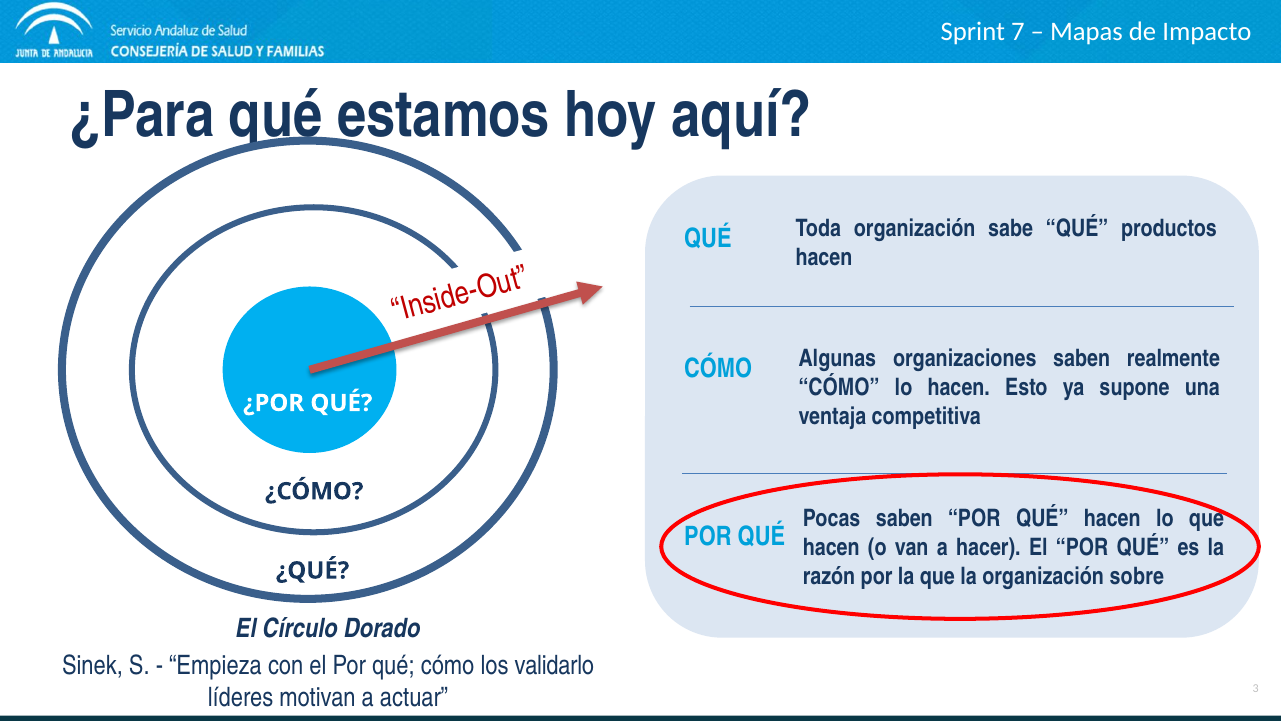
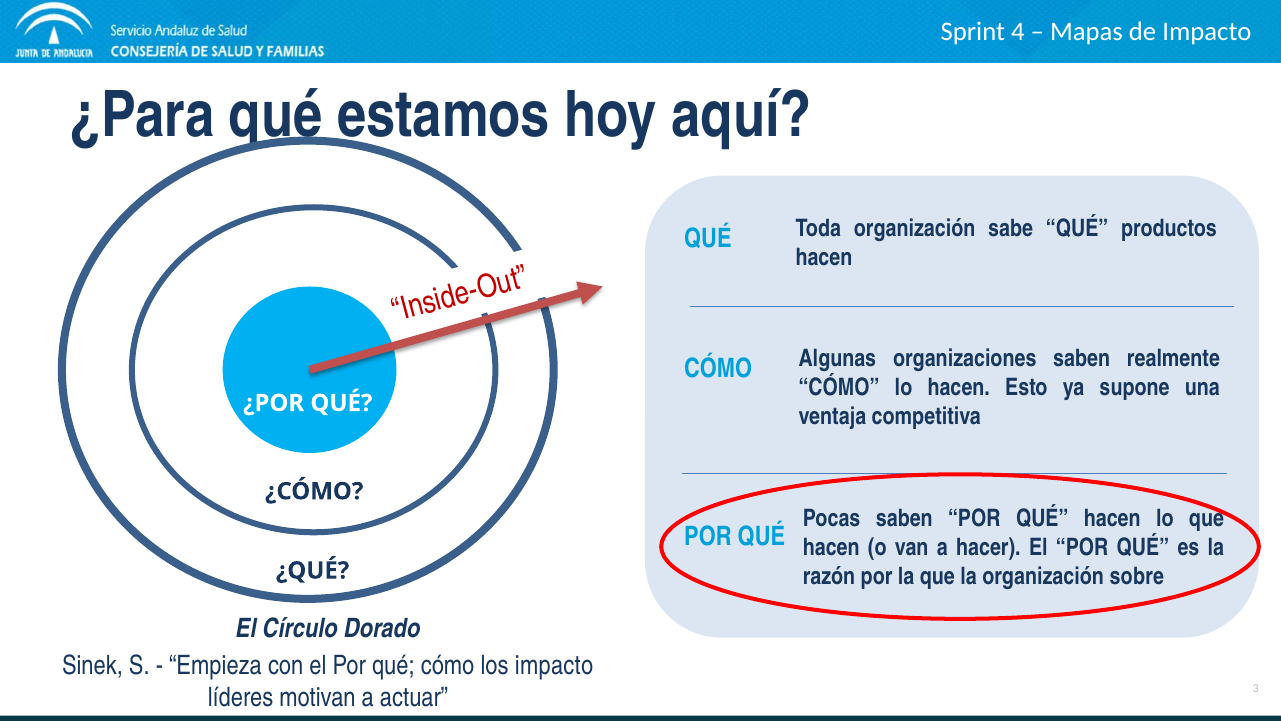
7: 7 -> 4
los validarlo: validarlo -> impacto
